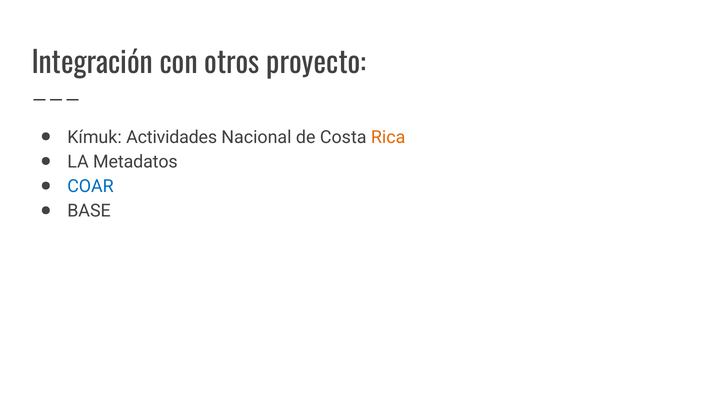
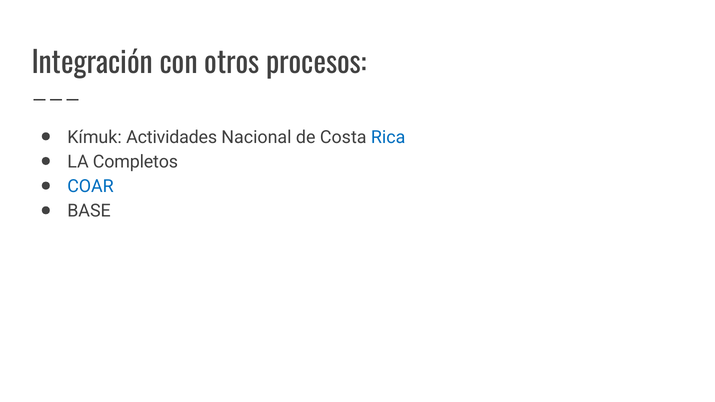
proyecto: proyecto -> procesos
Rica colour: orange -> blue
Metadatos: Metadatos -> Completos
